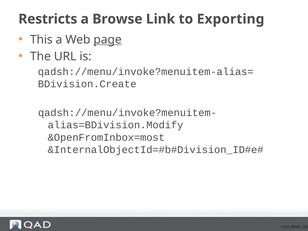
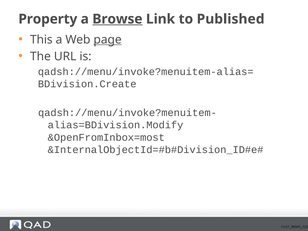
Restricts: Restricts -> Property
Browse underline: none -> present
Exporting: Exporting -> Published
